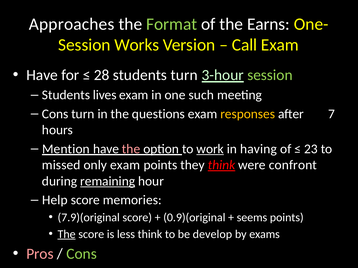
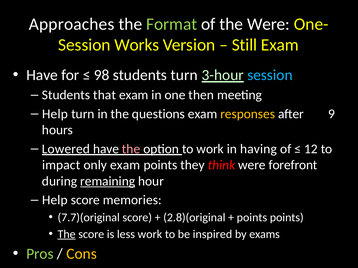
the Earns: Earns -> Were
Call: Call -> Still
28: 28 -> 98
session at (270, 75) colour: light green -> light blue
lives: lives -> that
such: such -> then
Cons at (55, 114): Cons -> Help
7: 7 -> 9
Mention: Mention -> Lowered
work at (210, 149) underline: present -> none
23: 23 -> 12
missed: missed -> impact
think at (221, 165) underline: present -> none
confront: confront -> forefront
7.9)(original: 7.9)(original -> 7.7)(original
0.9)(original: 0.9)(original -> 2.8)(original
seems at (252, 218): seems -> points
less think: think -> work
develop: develop -> inspired
Pros colour: pink -> light green
Cons at (82, 254) colour: light green -> yellow
